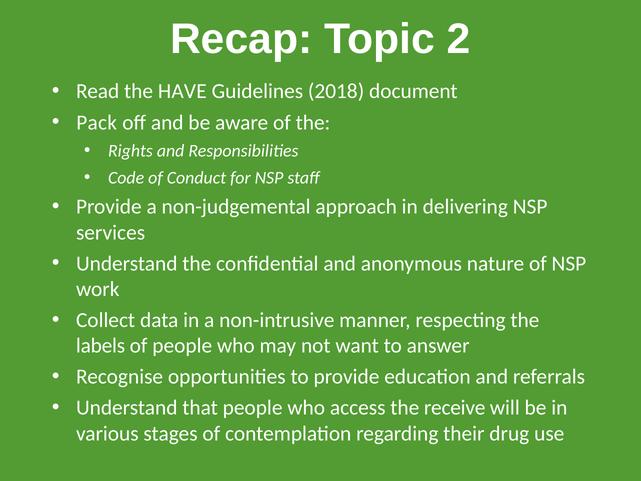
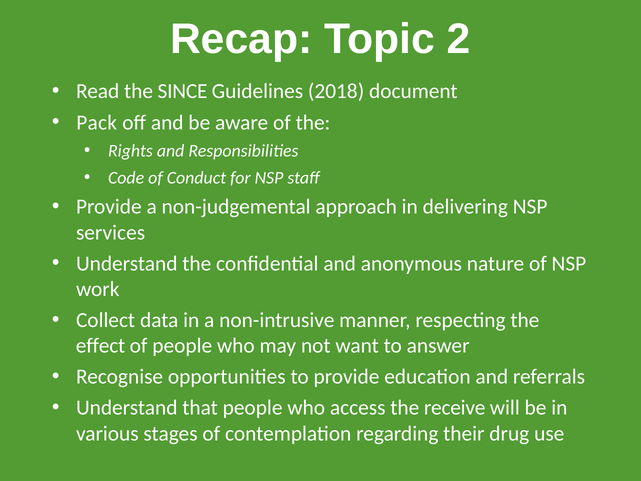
HAVE: HAVE -> SINCE
labels: labels -> effect
